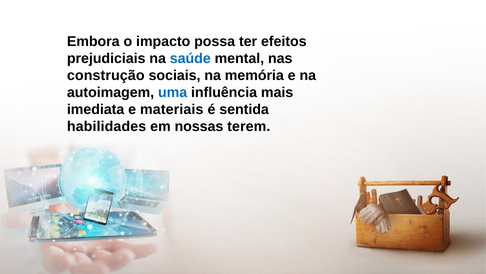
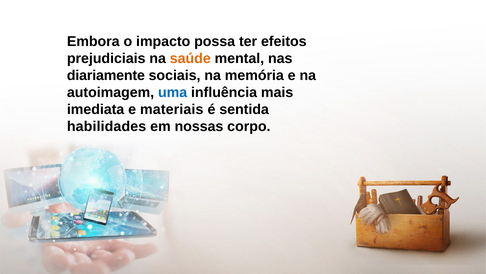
saúde colour: blue -> orange
construção: construção -> diariamente
terem: terem -> corpo
